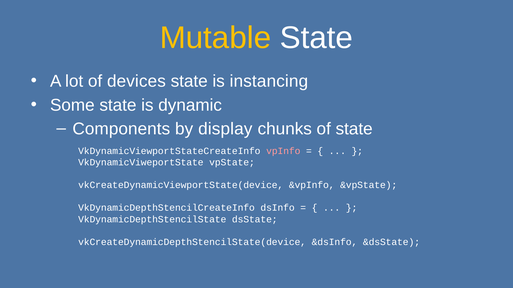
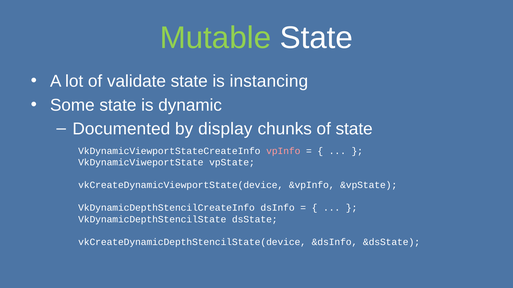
Mutable colour: yellow -> light green
devices: devices -> validate
Components: Components -> Documented
